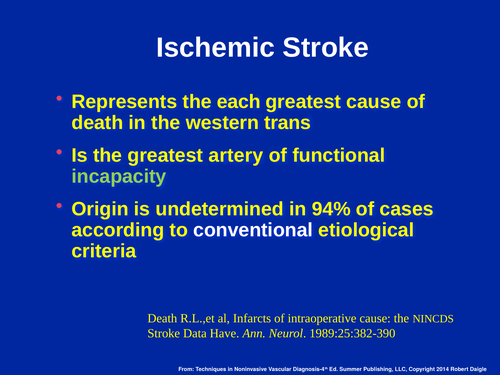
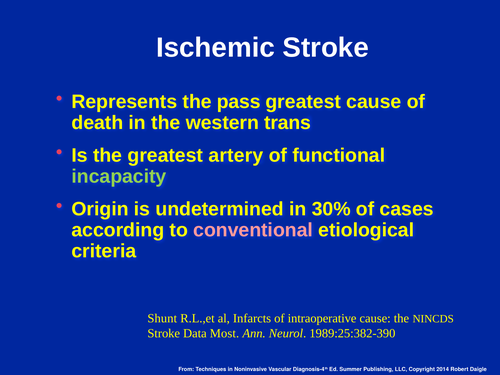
each: each -> pass
94%: 94% -> 30%
conventional colour: white -> pink
Death at (162, 318): Death -> Shunt
Have: Have -> Most
